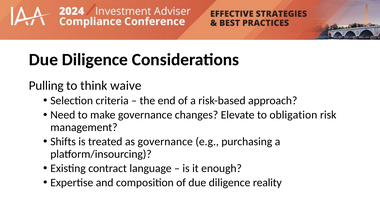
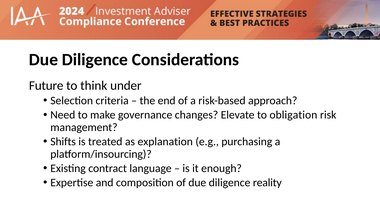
Pulling: Pulling -> Future
waive: waive -> under
as governance: governance -> explanation
